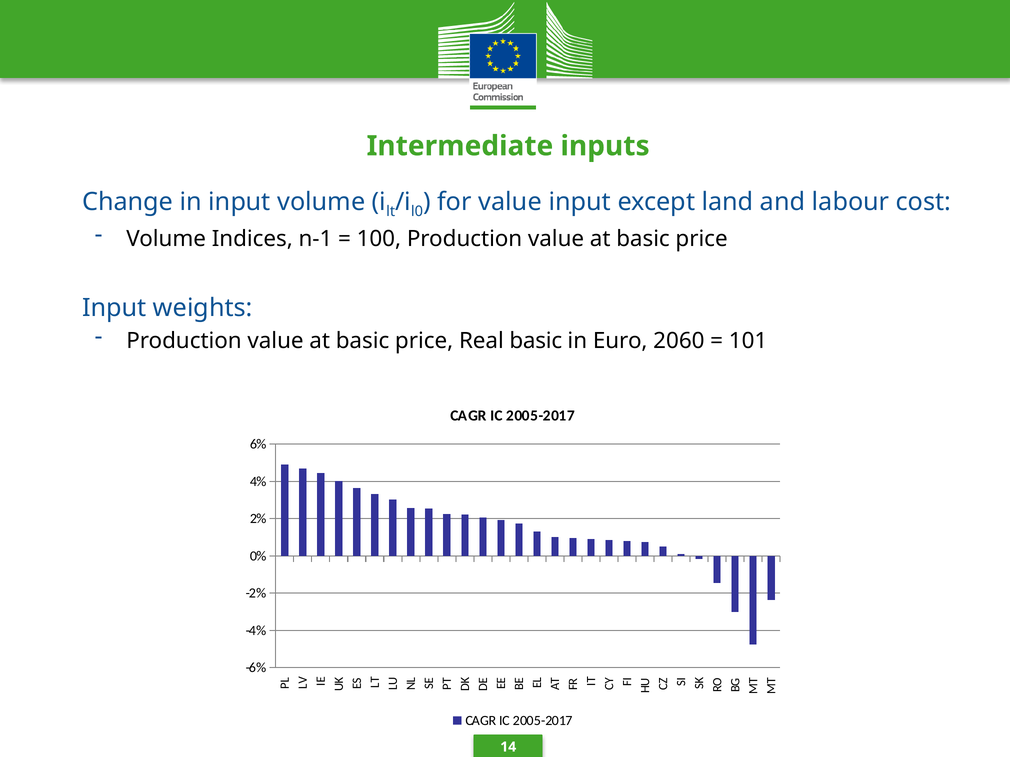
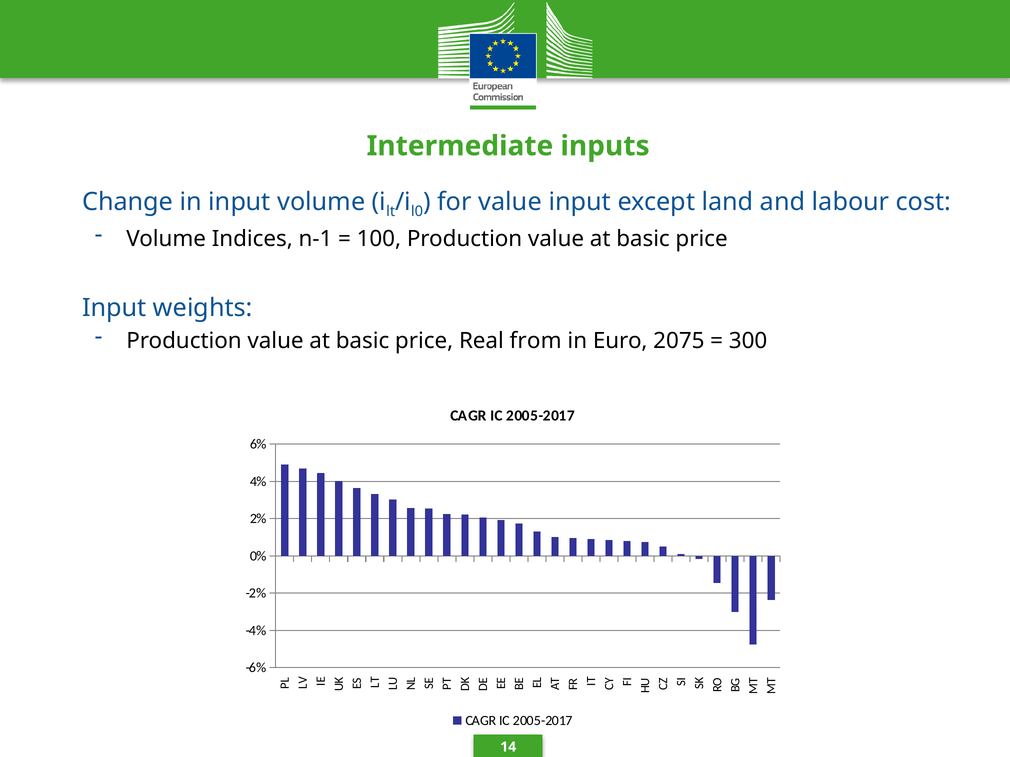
Real basic: basic -> from
2060: 2060 -> 2075
101: 101 -> 300
